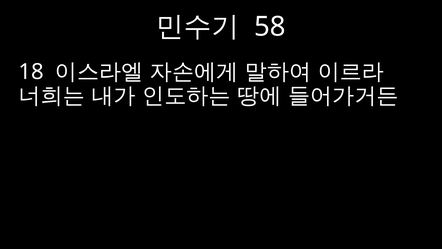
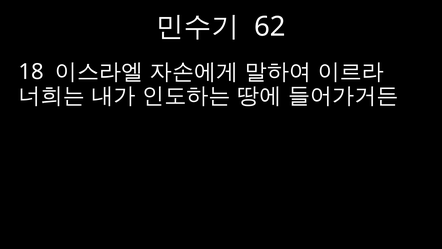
58: 58 -> 62
